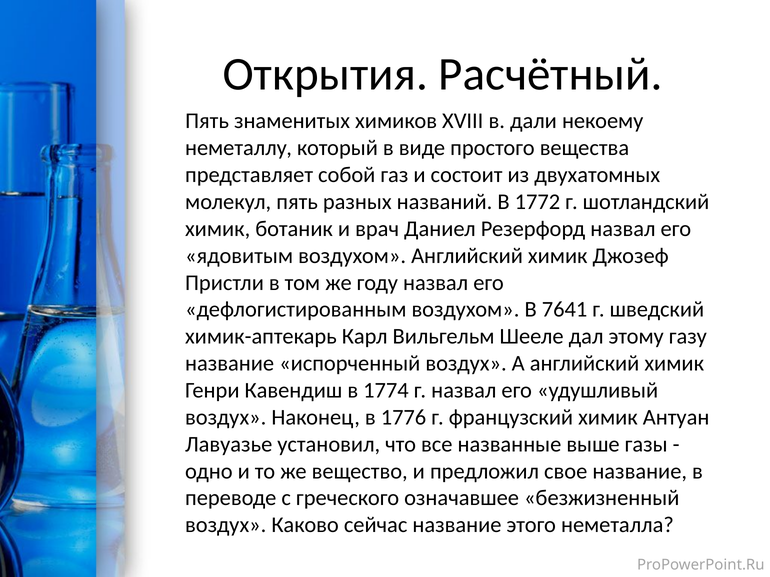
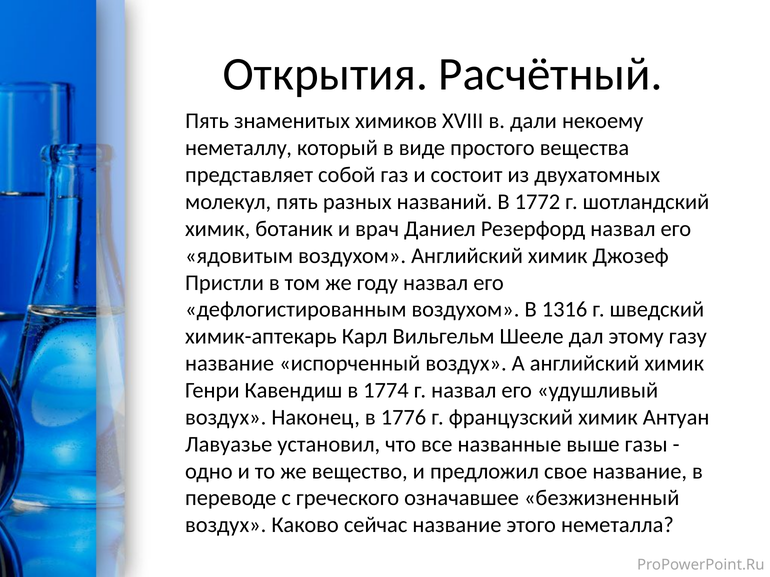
7641: 7641 -> 1316
